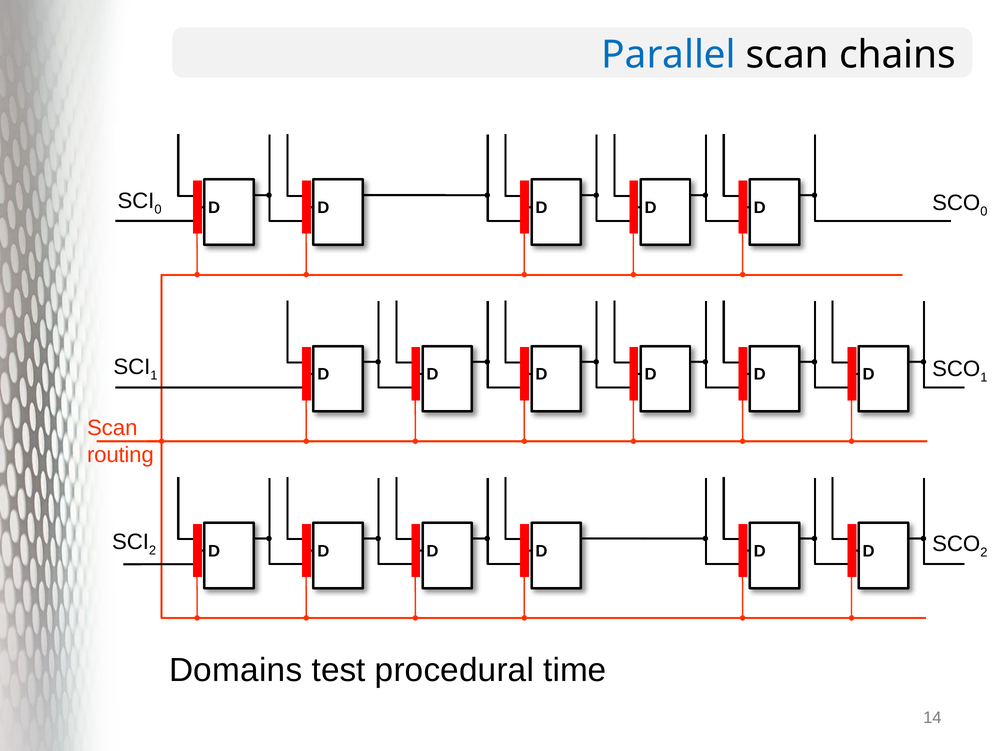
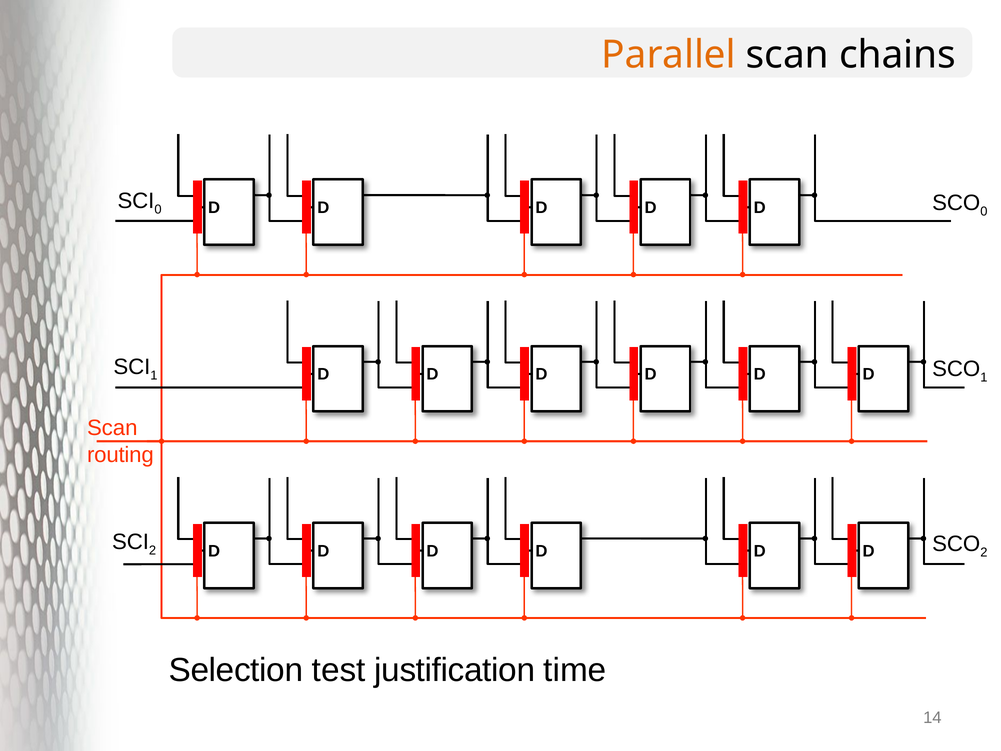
Parallel colour: blue -> orange
Domains: Domains -> Selection
procedural: procedural -> justification
